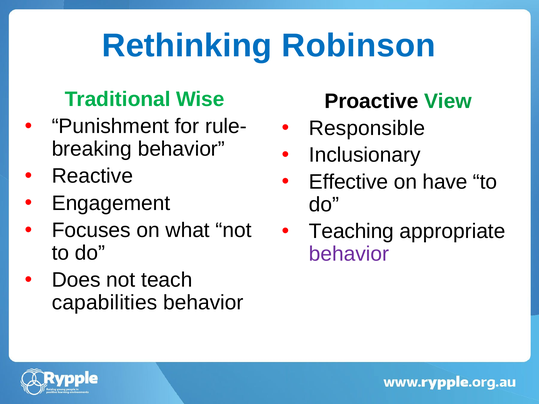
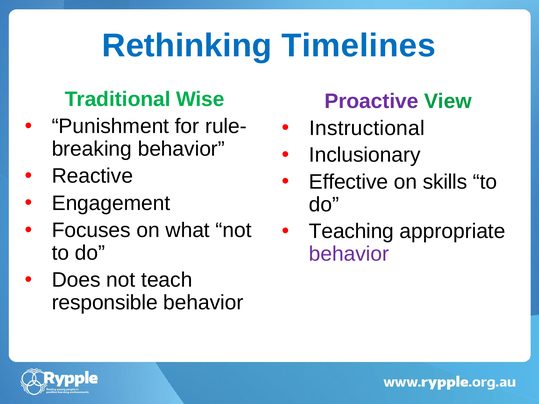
Robinson: Robinson -> Timelines
Proactive colour: black -> purple
Responsible: Responsible -> Instructional
have: have -> skills
capabilities: capabilities -> responsible
